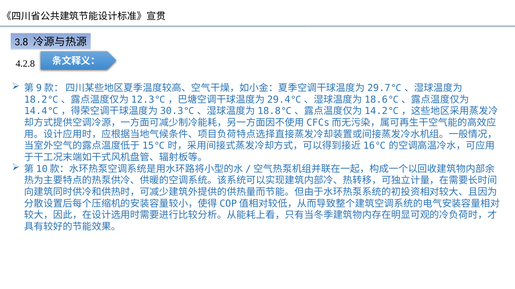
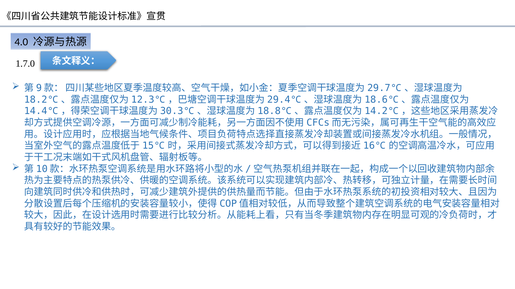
3.8: 3.8 -> 4.0
4.2.8: 4.2.8 -> 1.7.0
